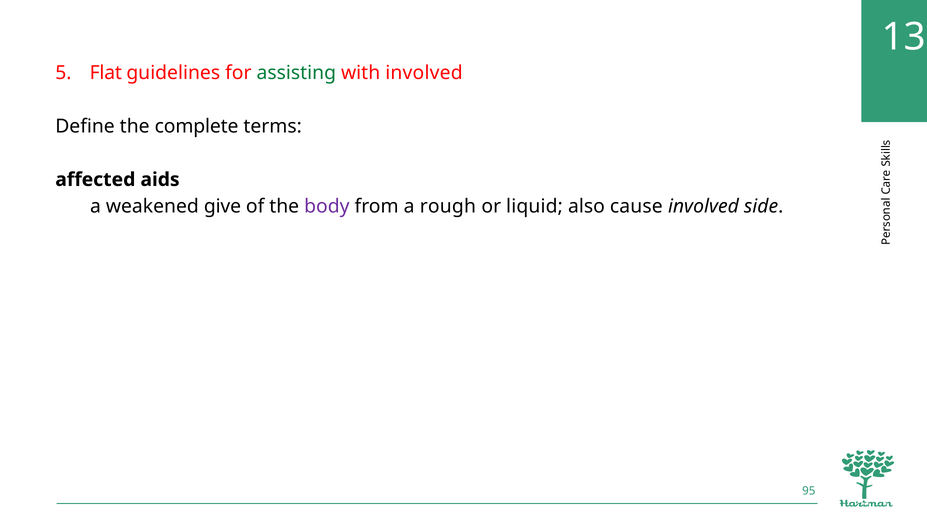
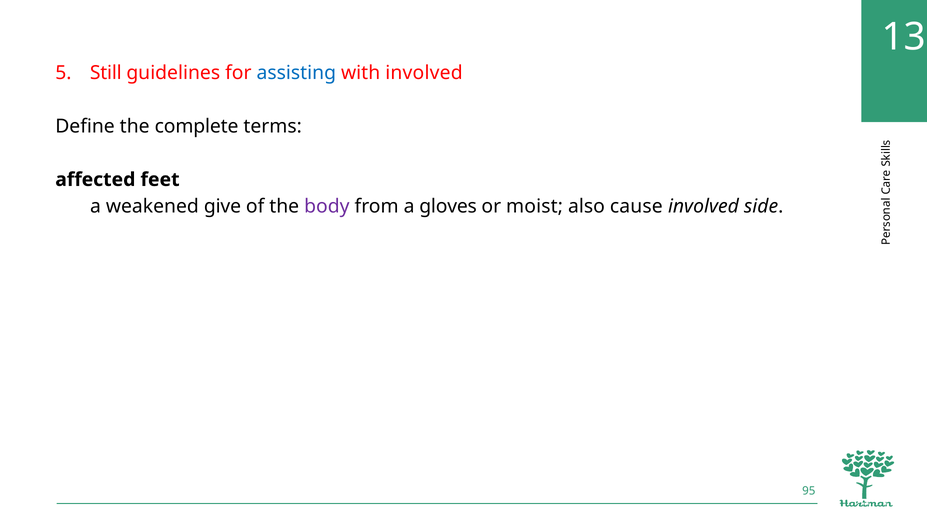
Flat: Flat -> Still
assisting colour: green -> blue
aids: aids -> feet
rough: rough -> gloves
liquid: liquid -> moist
